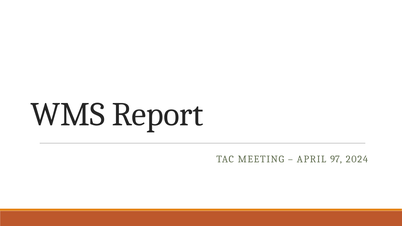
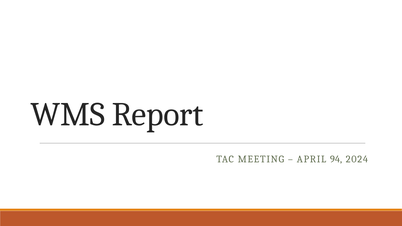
97: 97 -> 94
